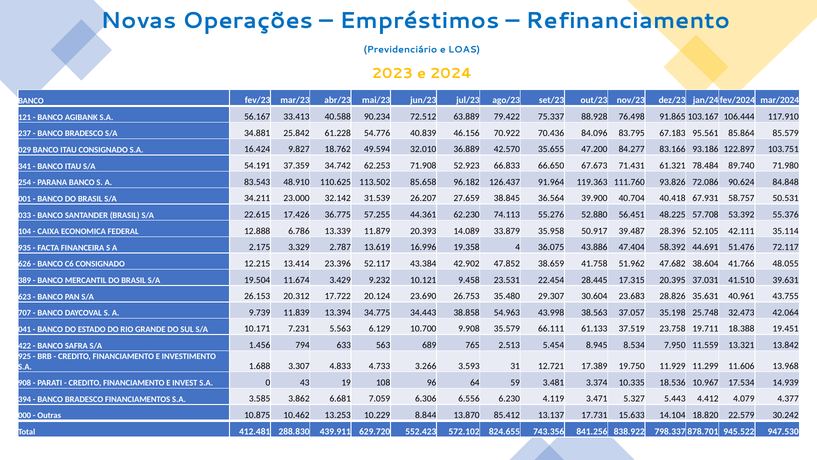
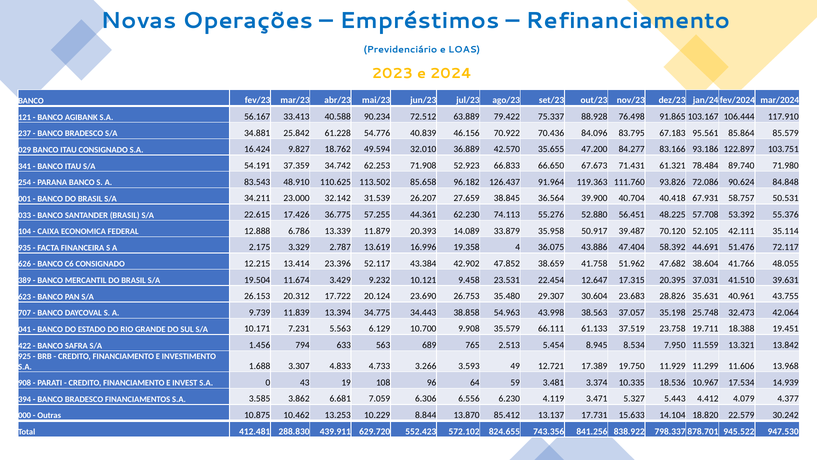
28.396: 28.396 -> 70.120
28.445: 28.445 -> 12.647
31: 31 -> 49
